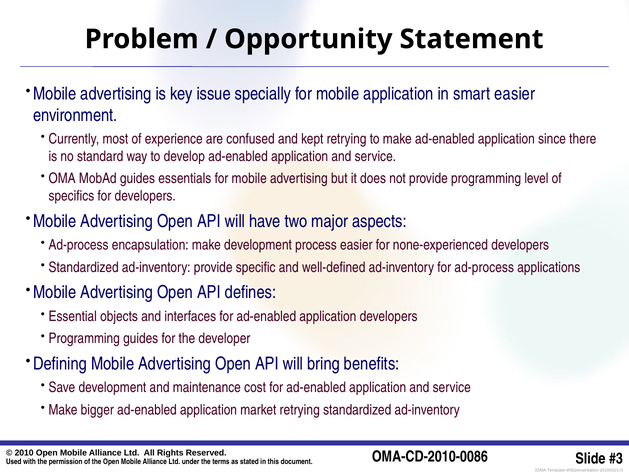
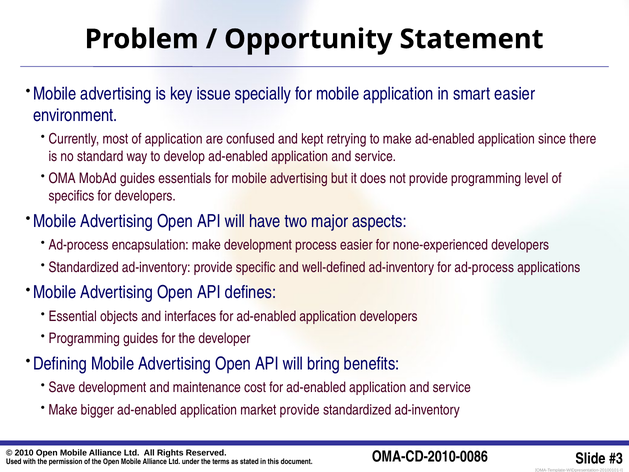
of experience: experience -> application
market retrying: retrying -> provide
